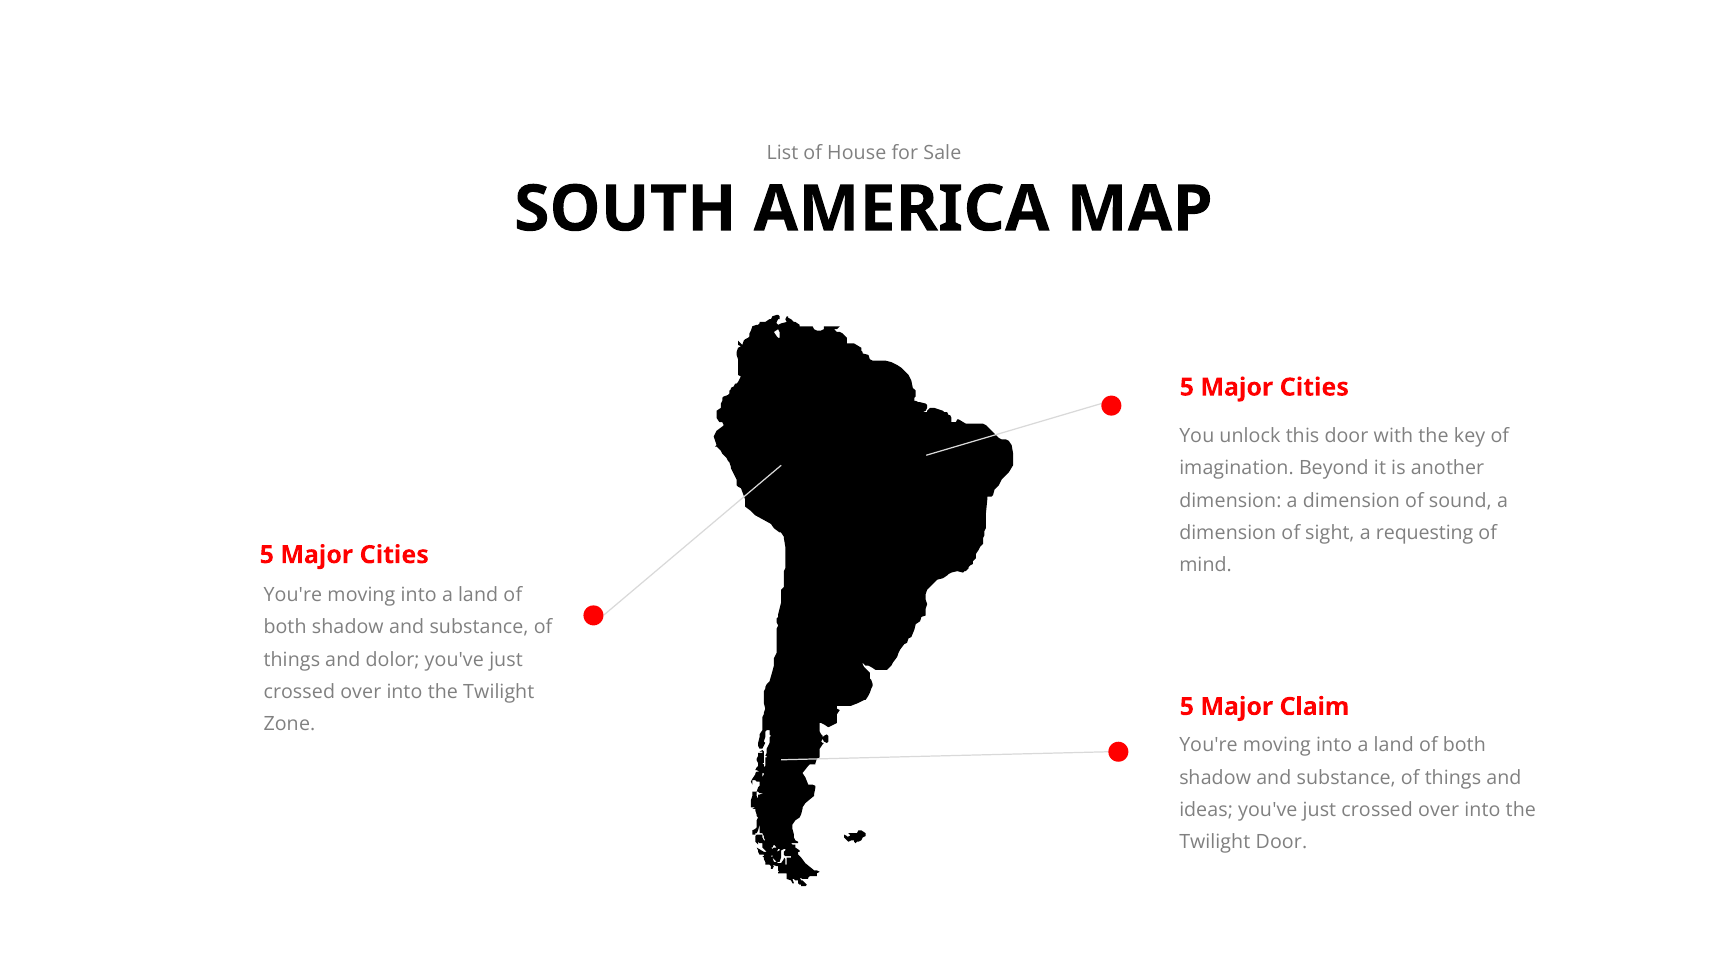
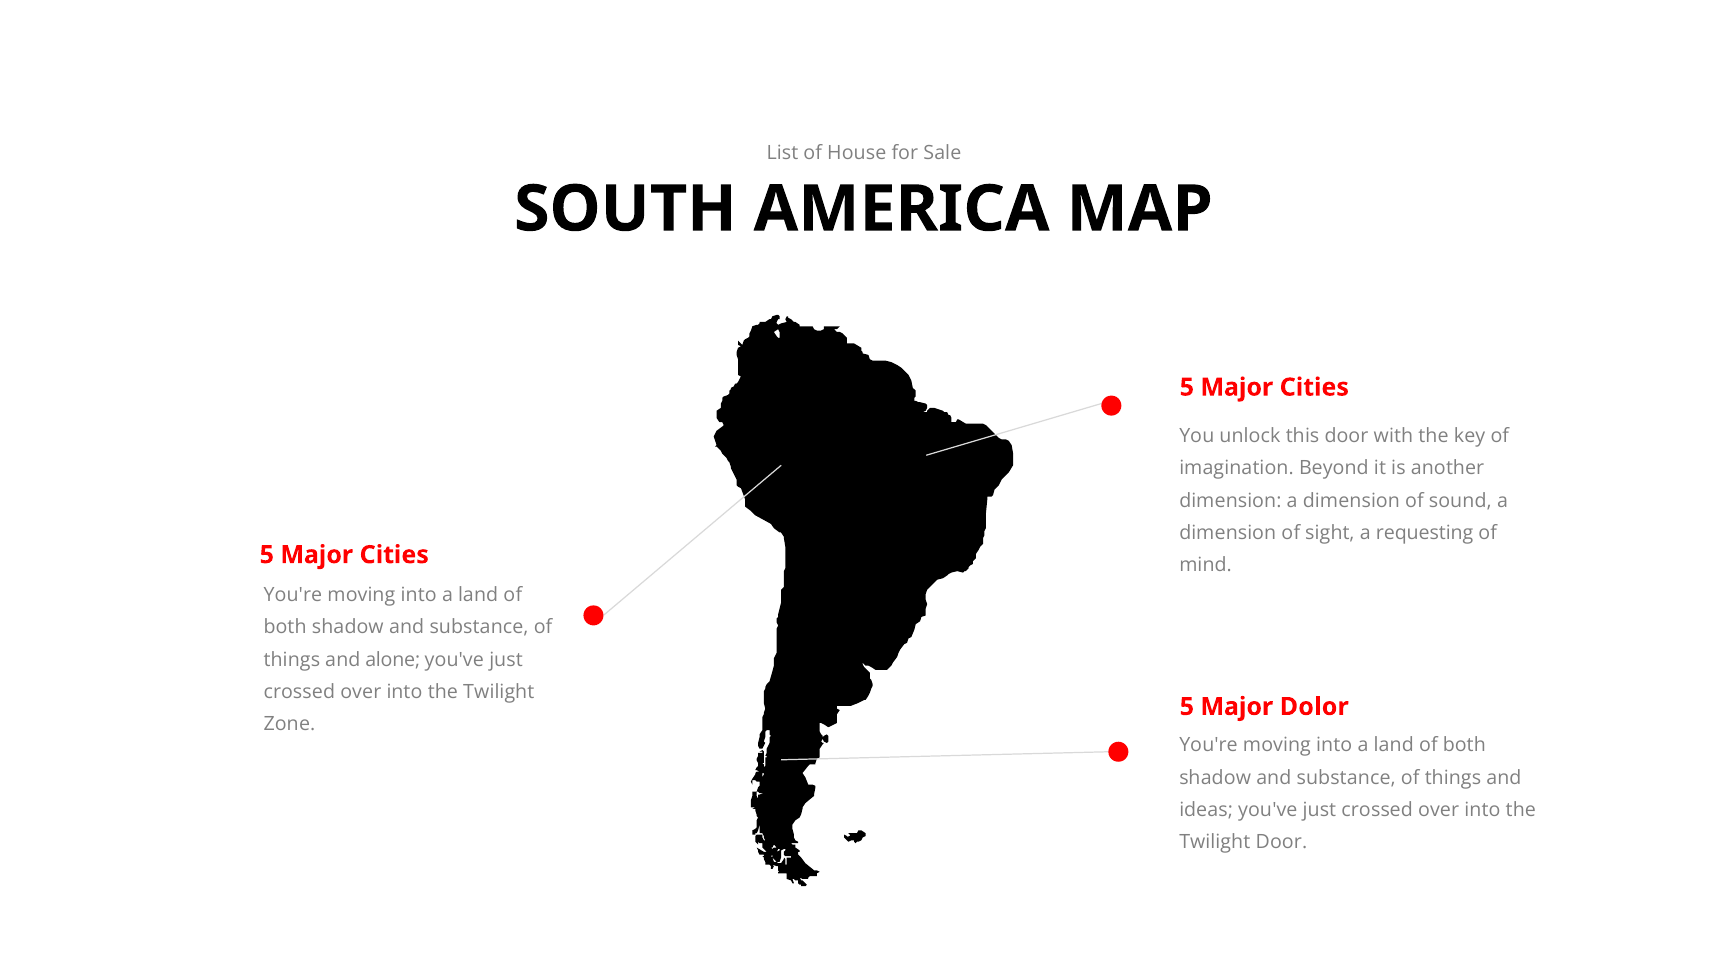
dolor: dolor -> alone
Claim: Claim -> Dolor
